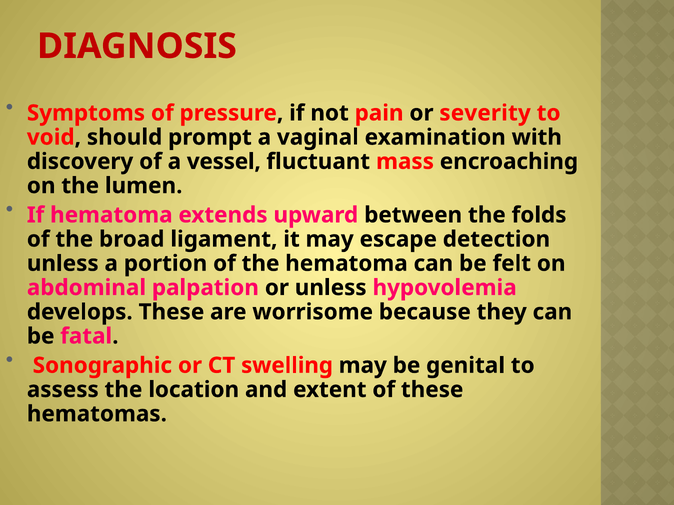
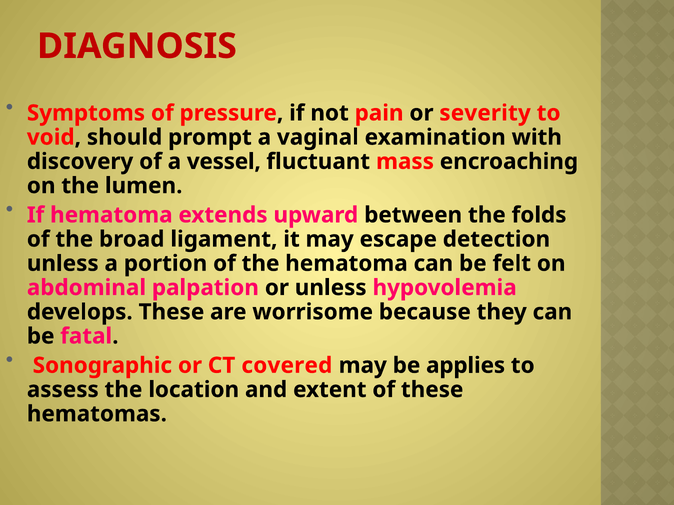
swelling: swelling -> covered
genital: genital -> applies
